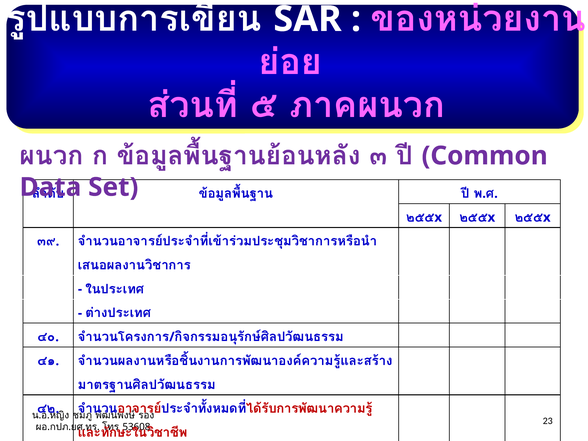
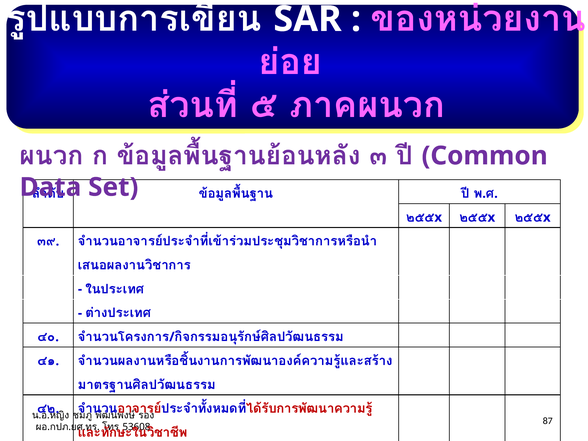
23: 23 -> 87
